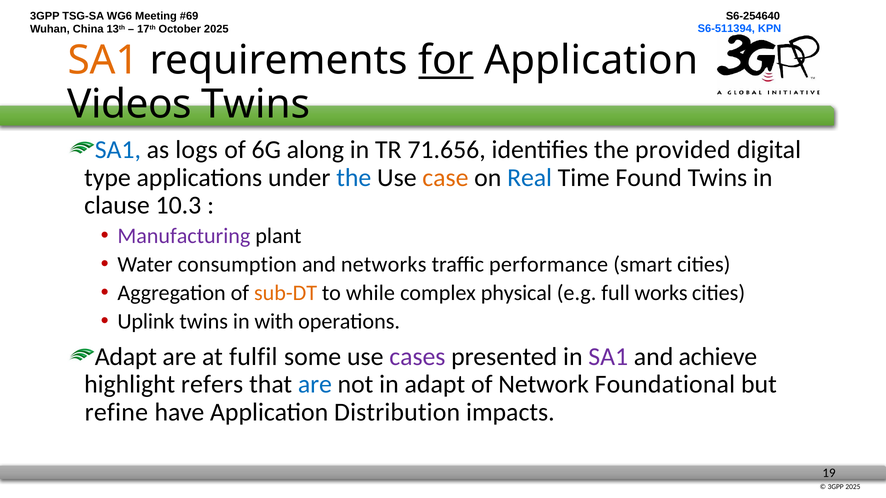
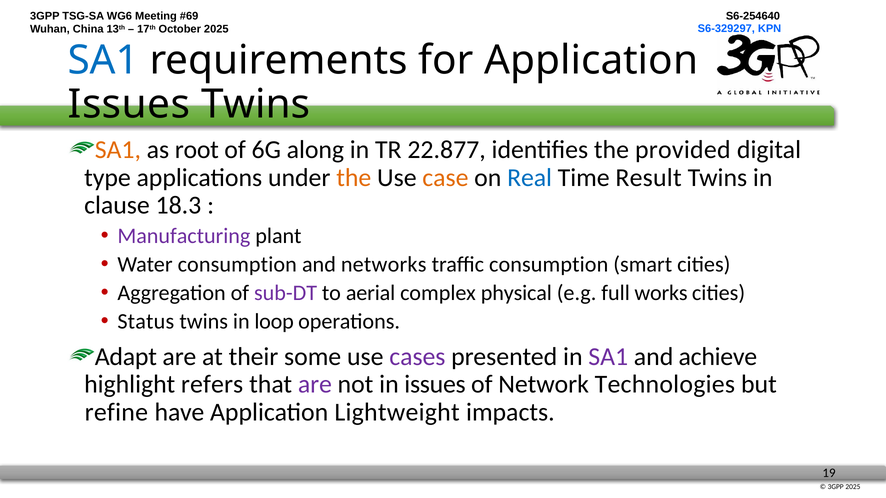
S6-511394: S6-511394 -> S6-329297
SA1 at (103, 61) colour: orange -> blue
for underline: present -> none
Videos at (129, 104): Videos -> Issues
SA1 at (118, 150) colour: blue -> orange
logs: logs -> root
71.656: 71.656 -> 22.877
the at (354, 178) colour: blue -> orange
Found: Found -> Result
10.3: 10.3 -> 18.3
traffic performance: performance -> consumption
sub-DT colour: orange -> purple
while: while -> aerial
Uplink: Uplink -> Status
with: with -> loop
fulfil: fulfil -> their
are at (315, 385) colour: blue -> purple
in adapt: adapt -> issues
Foundational: Foundational -> Technologies
Distribution: Distribution -> Lightweight
